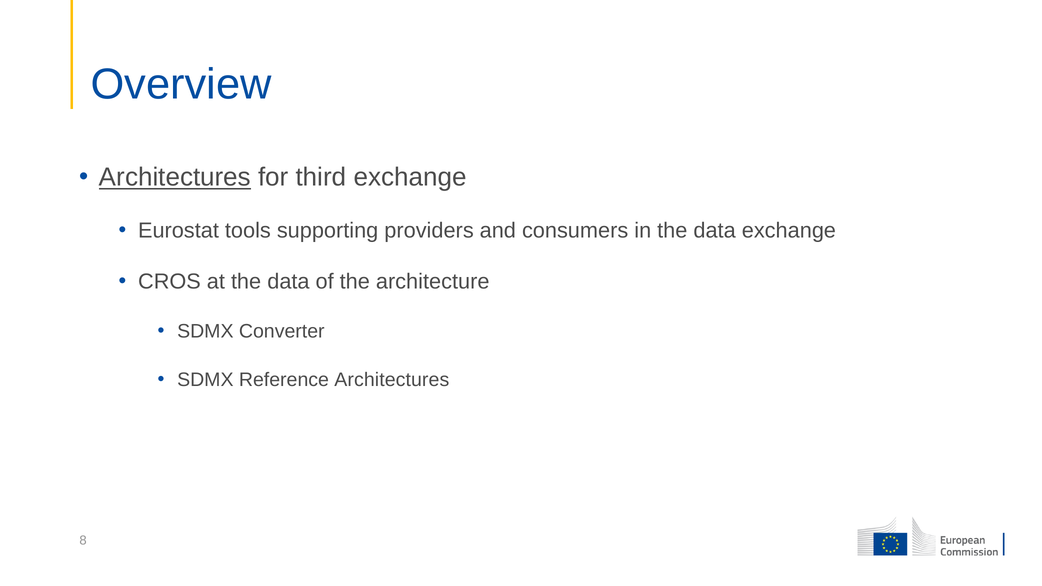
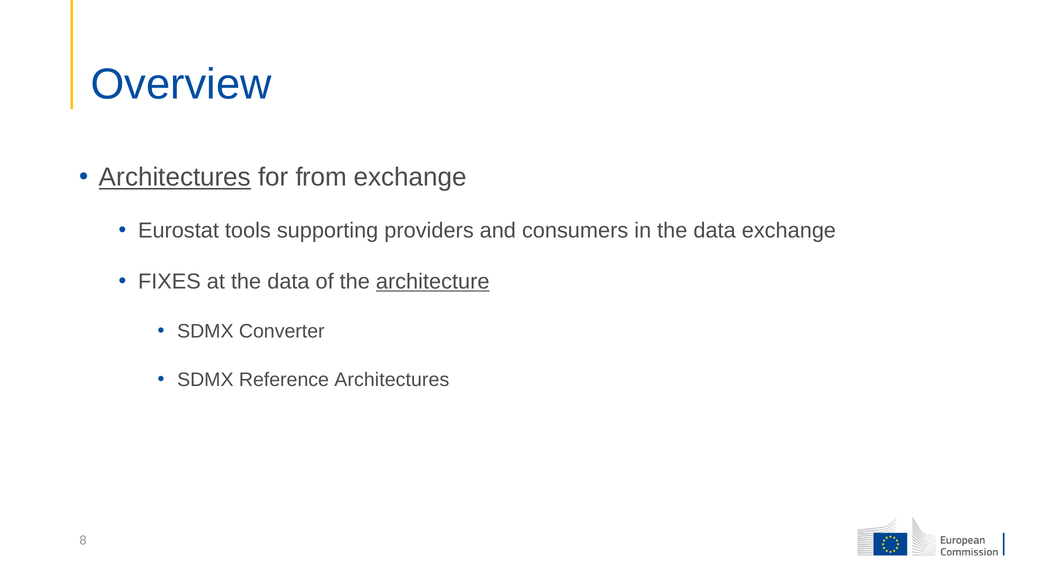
third: third -> from
CROS: CROS -> FIXES
architecture underline: none -> present
